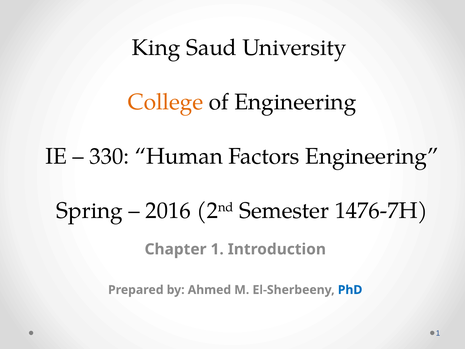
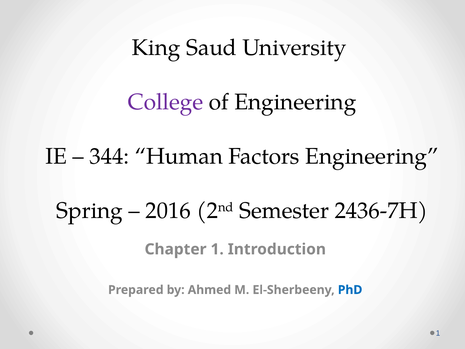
College colour: orange -> purple
330: 330 -> 344
1476-7H: 1476-7H -> 2436-7H
